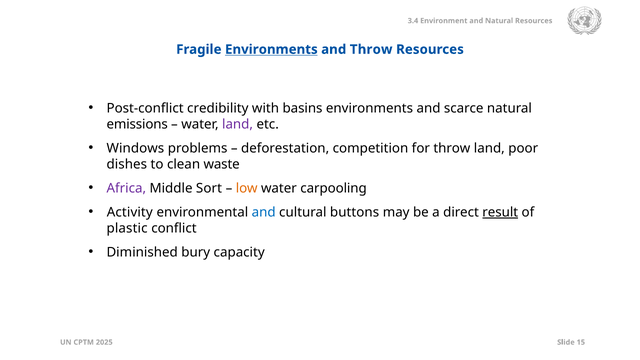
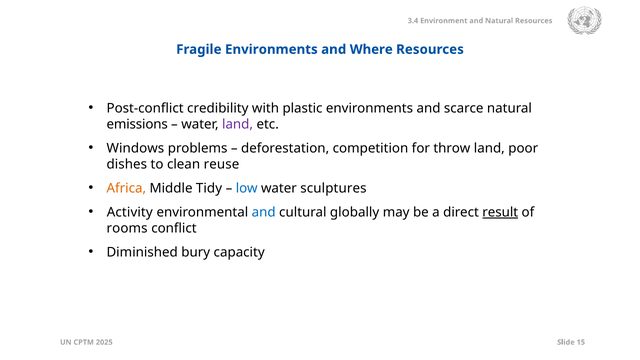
Environments at (271, 49) underline: present -> none
and Throw: Throw -> Where
basins: basins -> plastic
waste: waste -> reuse
Africa colour: purple -> orange
Sort: Sort -> Tidy
low colour: orange -> blue
carpooling: carpooling -> sculptures
buttons: buttons -> globally
plastic: plastic -> rooms
